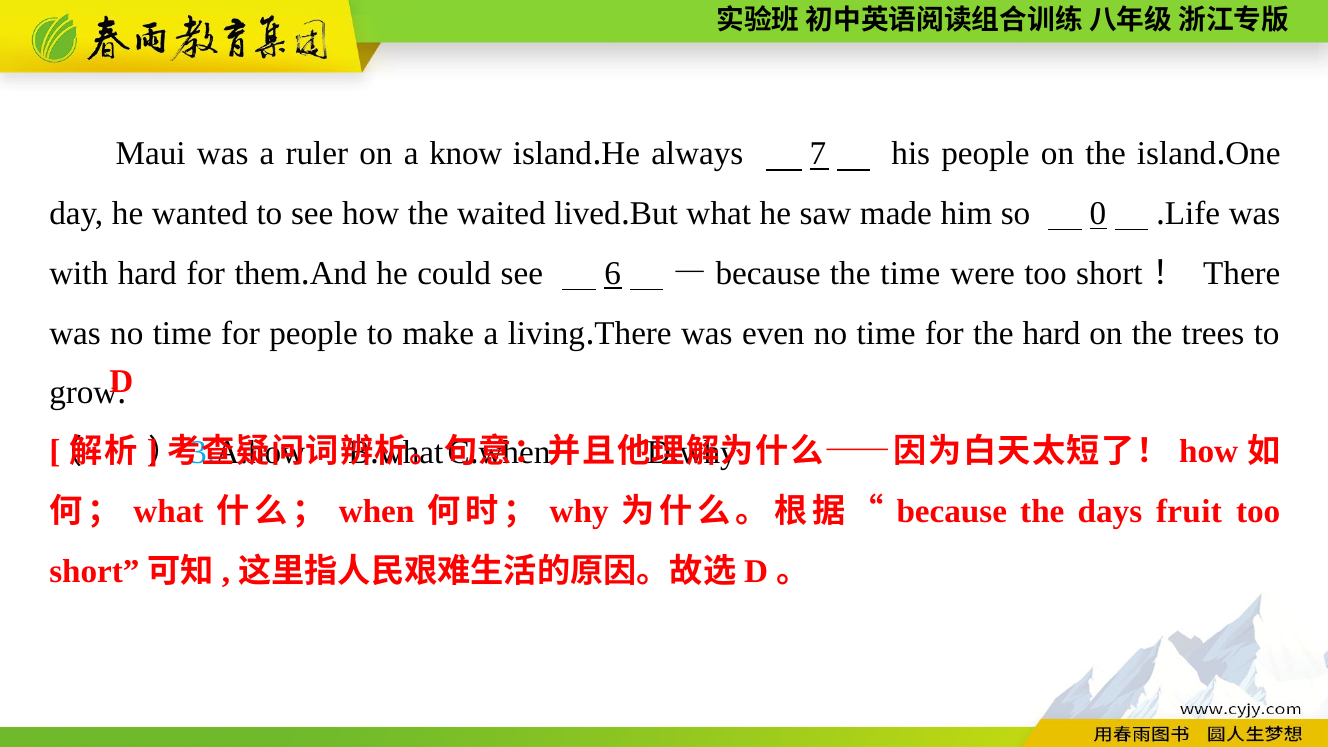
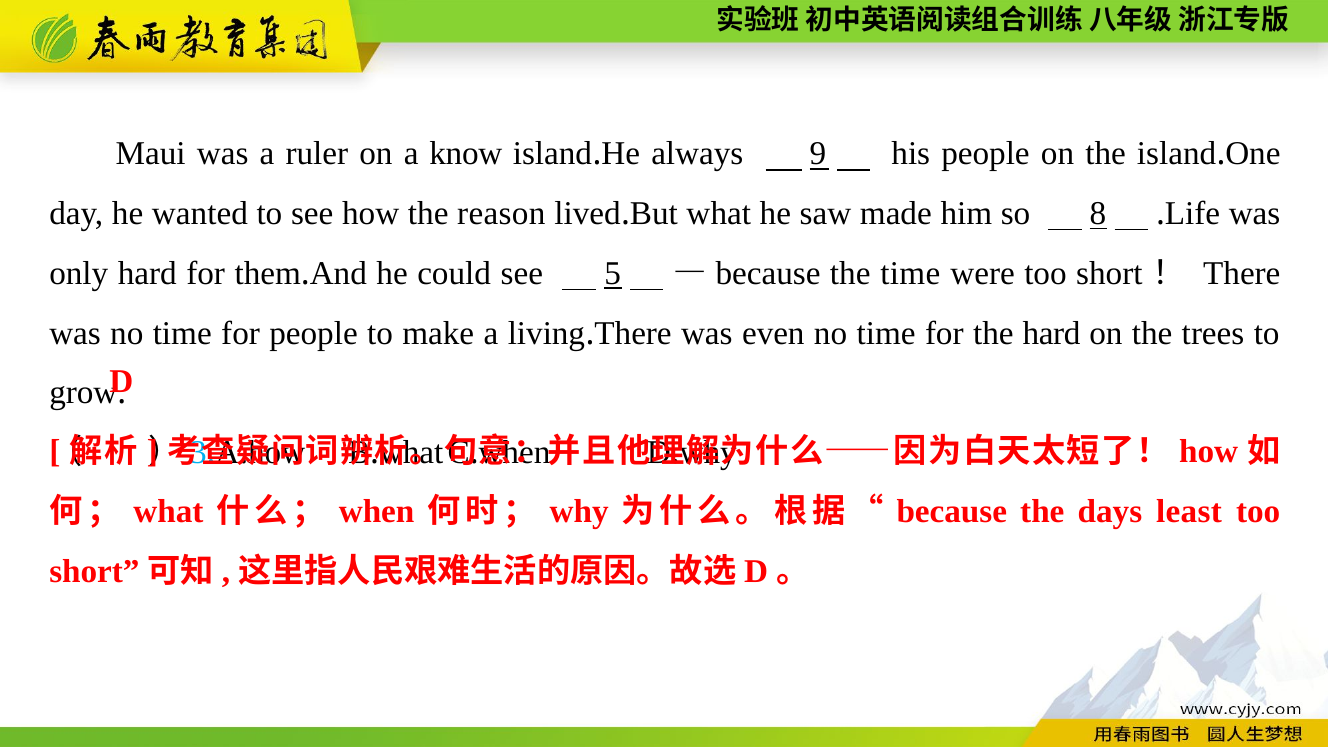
7: 7 -> 9
waited: waited -> reason
0: 0 -> 8
with: with -> only
6: 6 -> 5
fruit: fruit -> least
